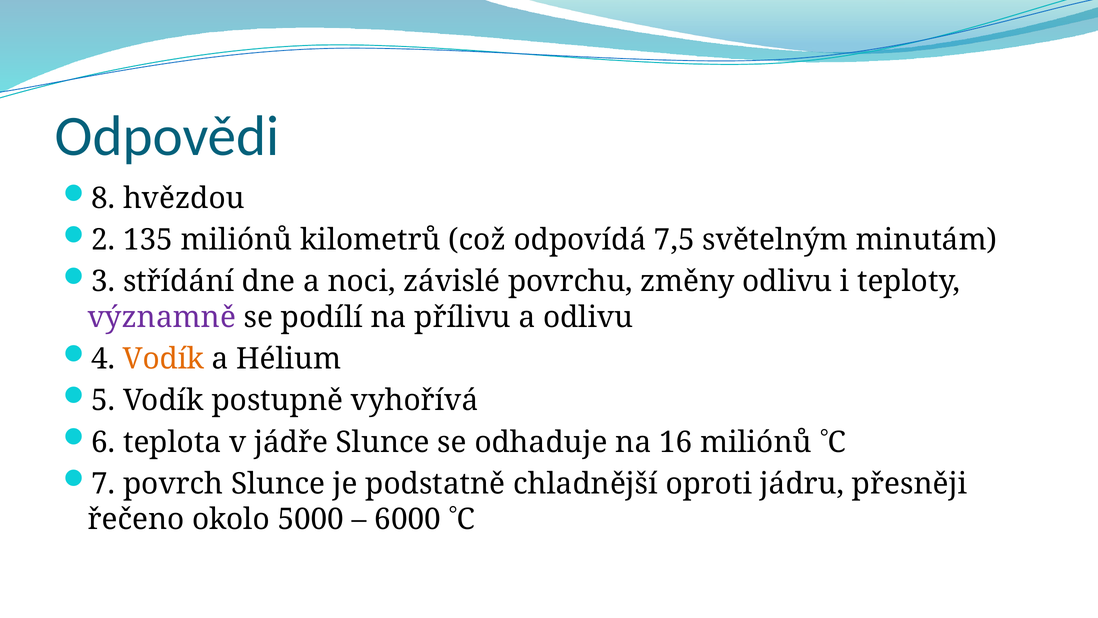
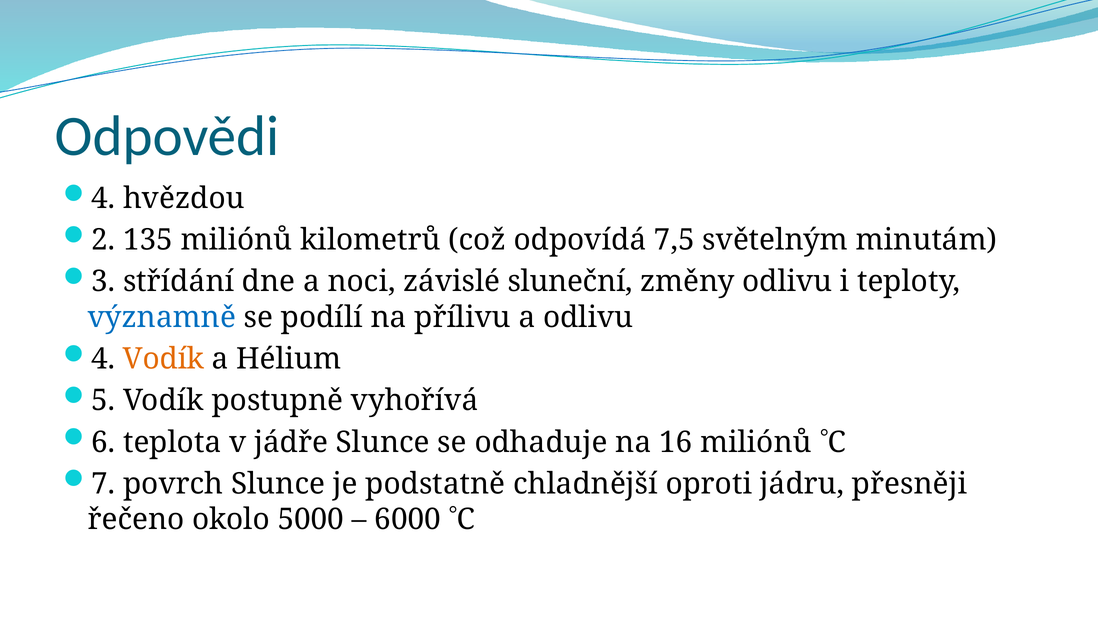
8 at (103, 198): 8 -> 4
povrchu: povrchu -> sluneční
významně colour: purple -> blue
